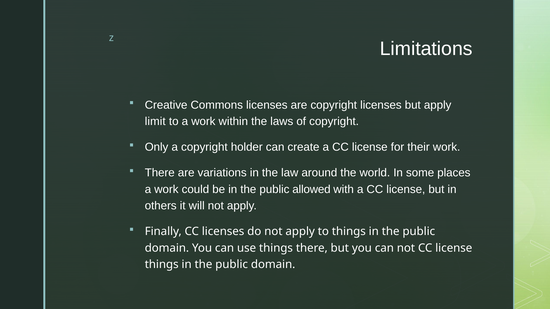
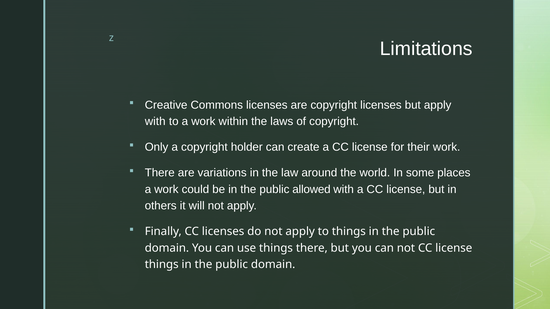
limit at (155, 122): limit -> with
